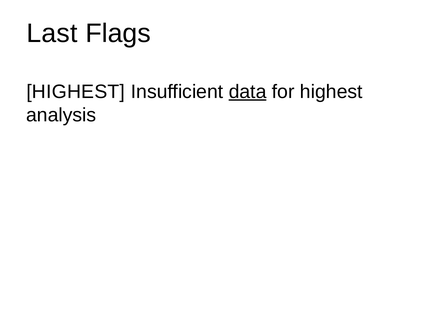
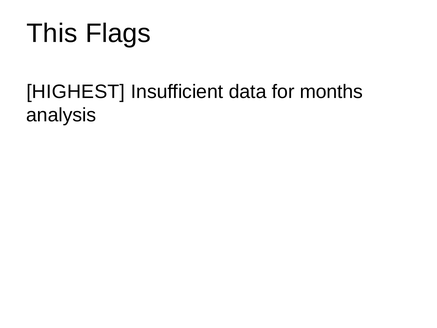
Last: Last -> This
data underline: present -> none
for highest: highest -> months
